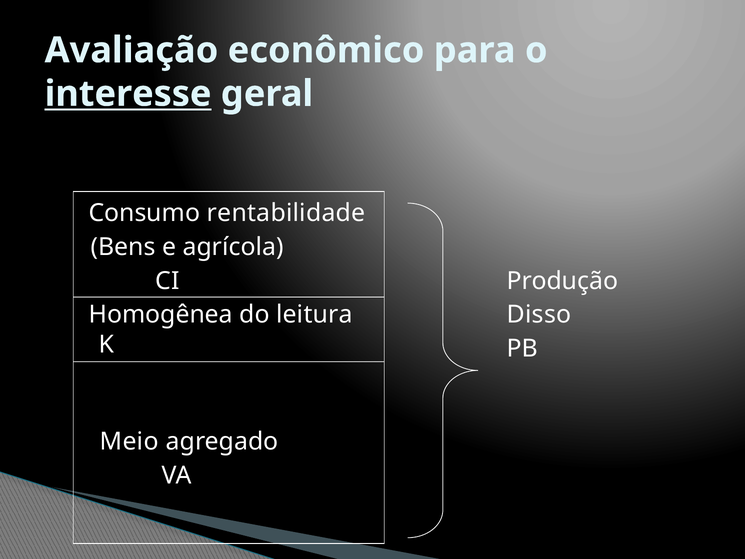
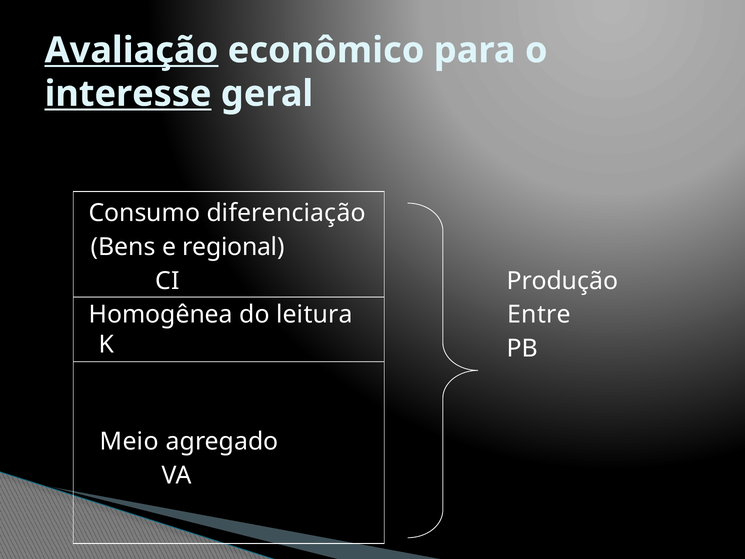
Avaliação underline: none -> present
rentabilidade: rentabilidade -> diferenciação
agrícola: agrícola -> regional
Disso: Disso -> Entre
